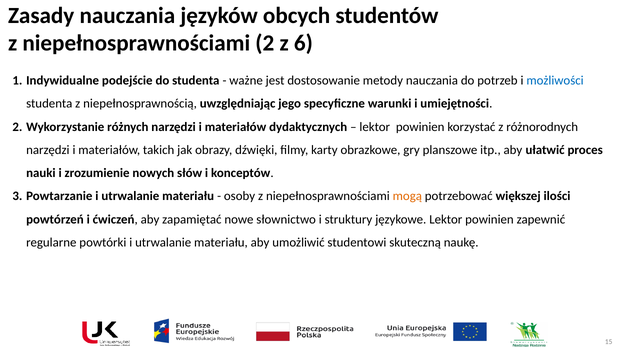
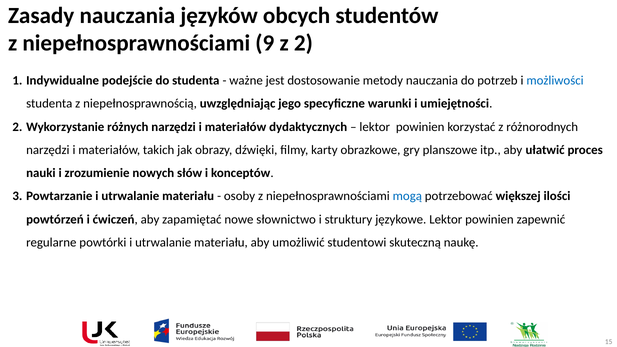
niepełnosprawnościami 2: 2 -> 9
z 6: 6 -> 2
mogą colour: orange -> blue
